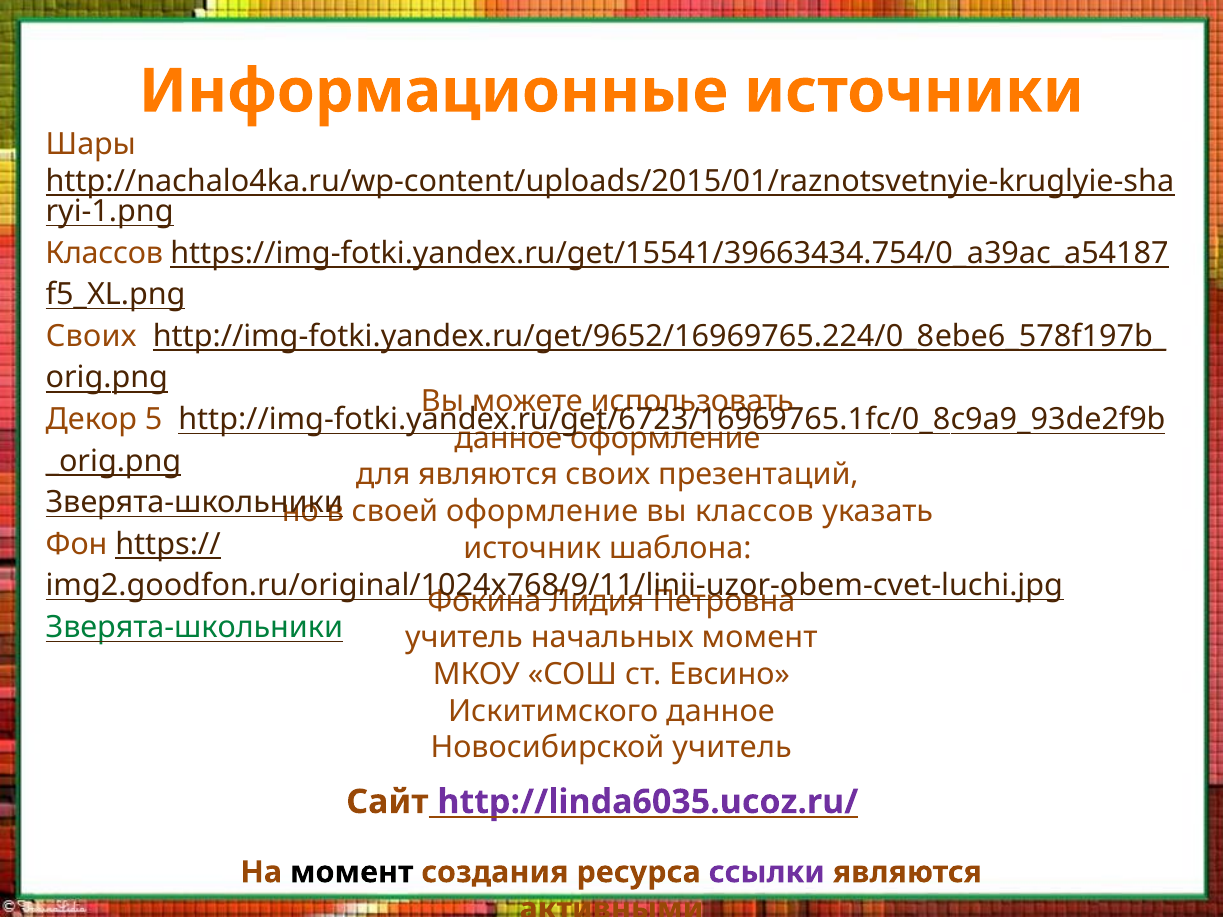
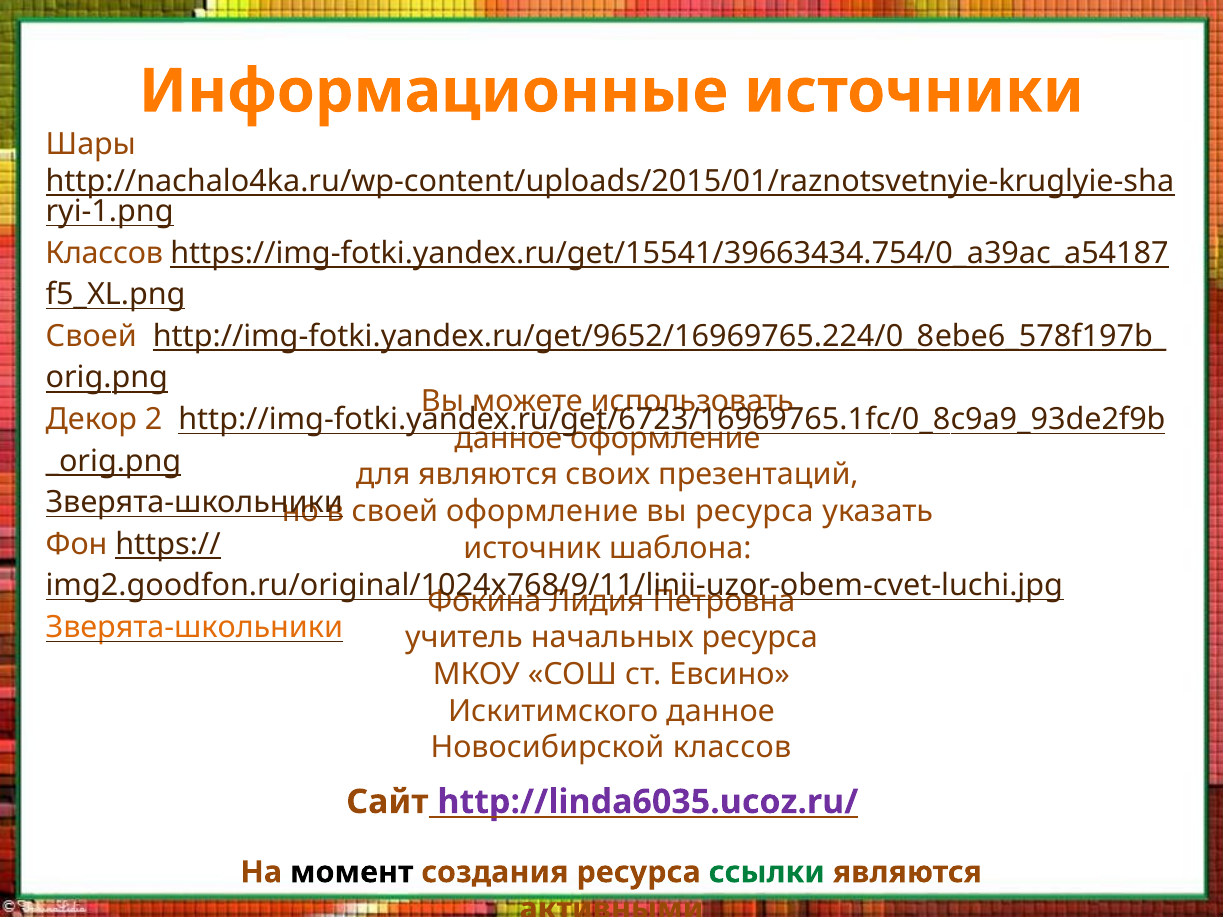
Своих at (91, 336): Своих -> Своей
5: 5 -> 2
вы классов: классов -> ресурса
Зверята-школьники at (194, 628) colour: green -> orange
начальных момент: момент -> ресурса
Новосибирской учитель: учитель -> классов
ссылки colour: purple -> green
